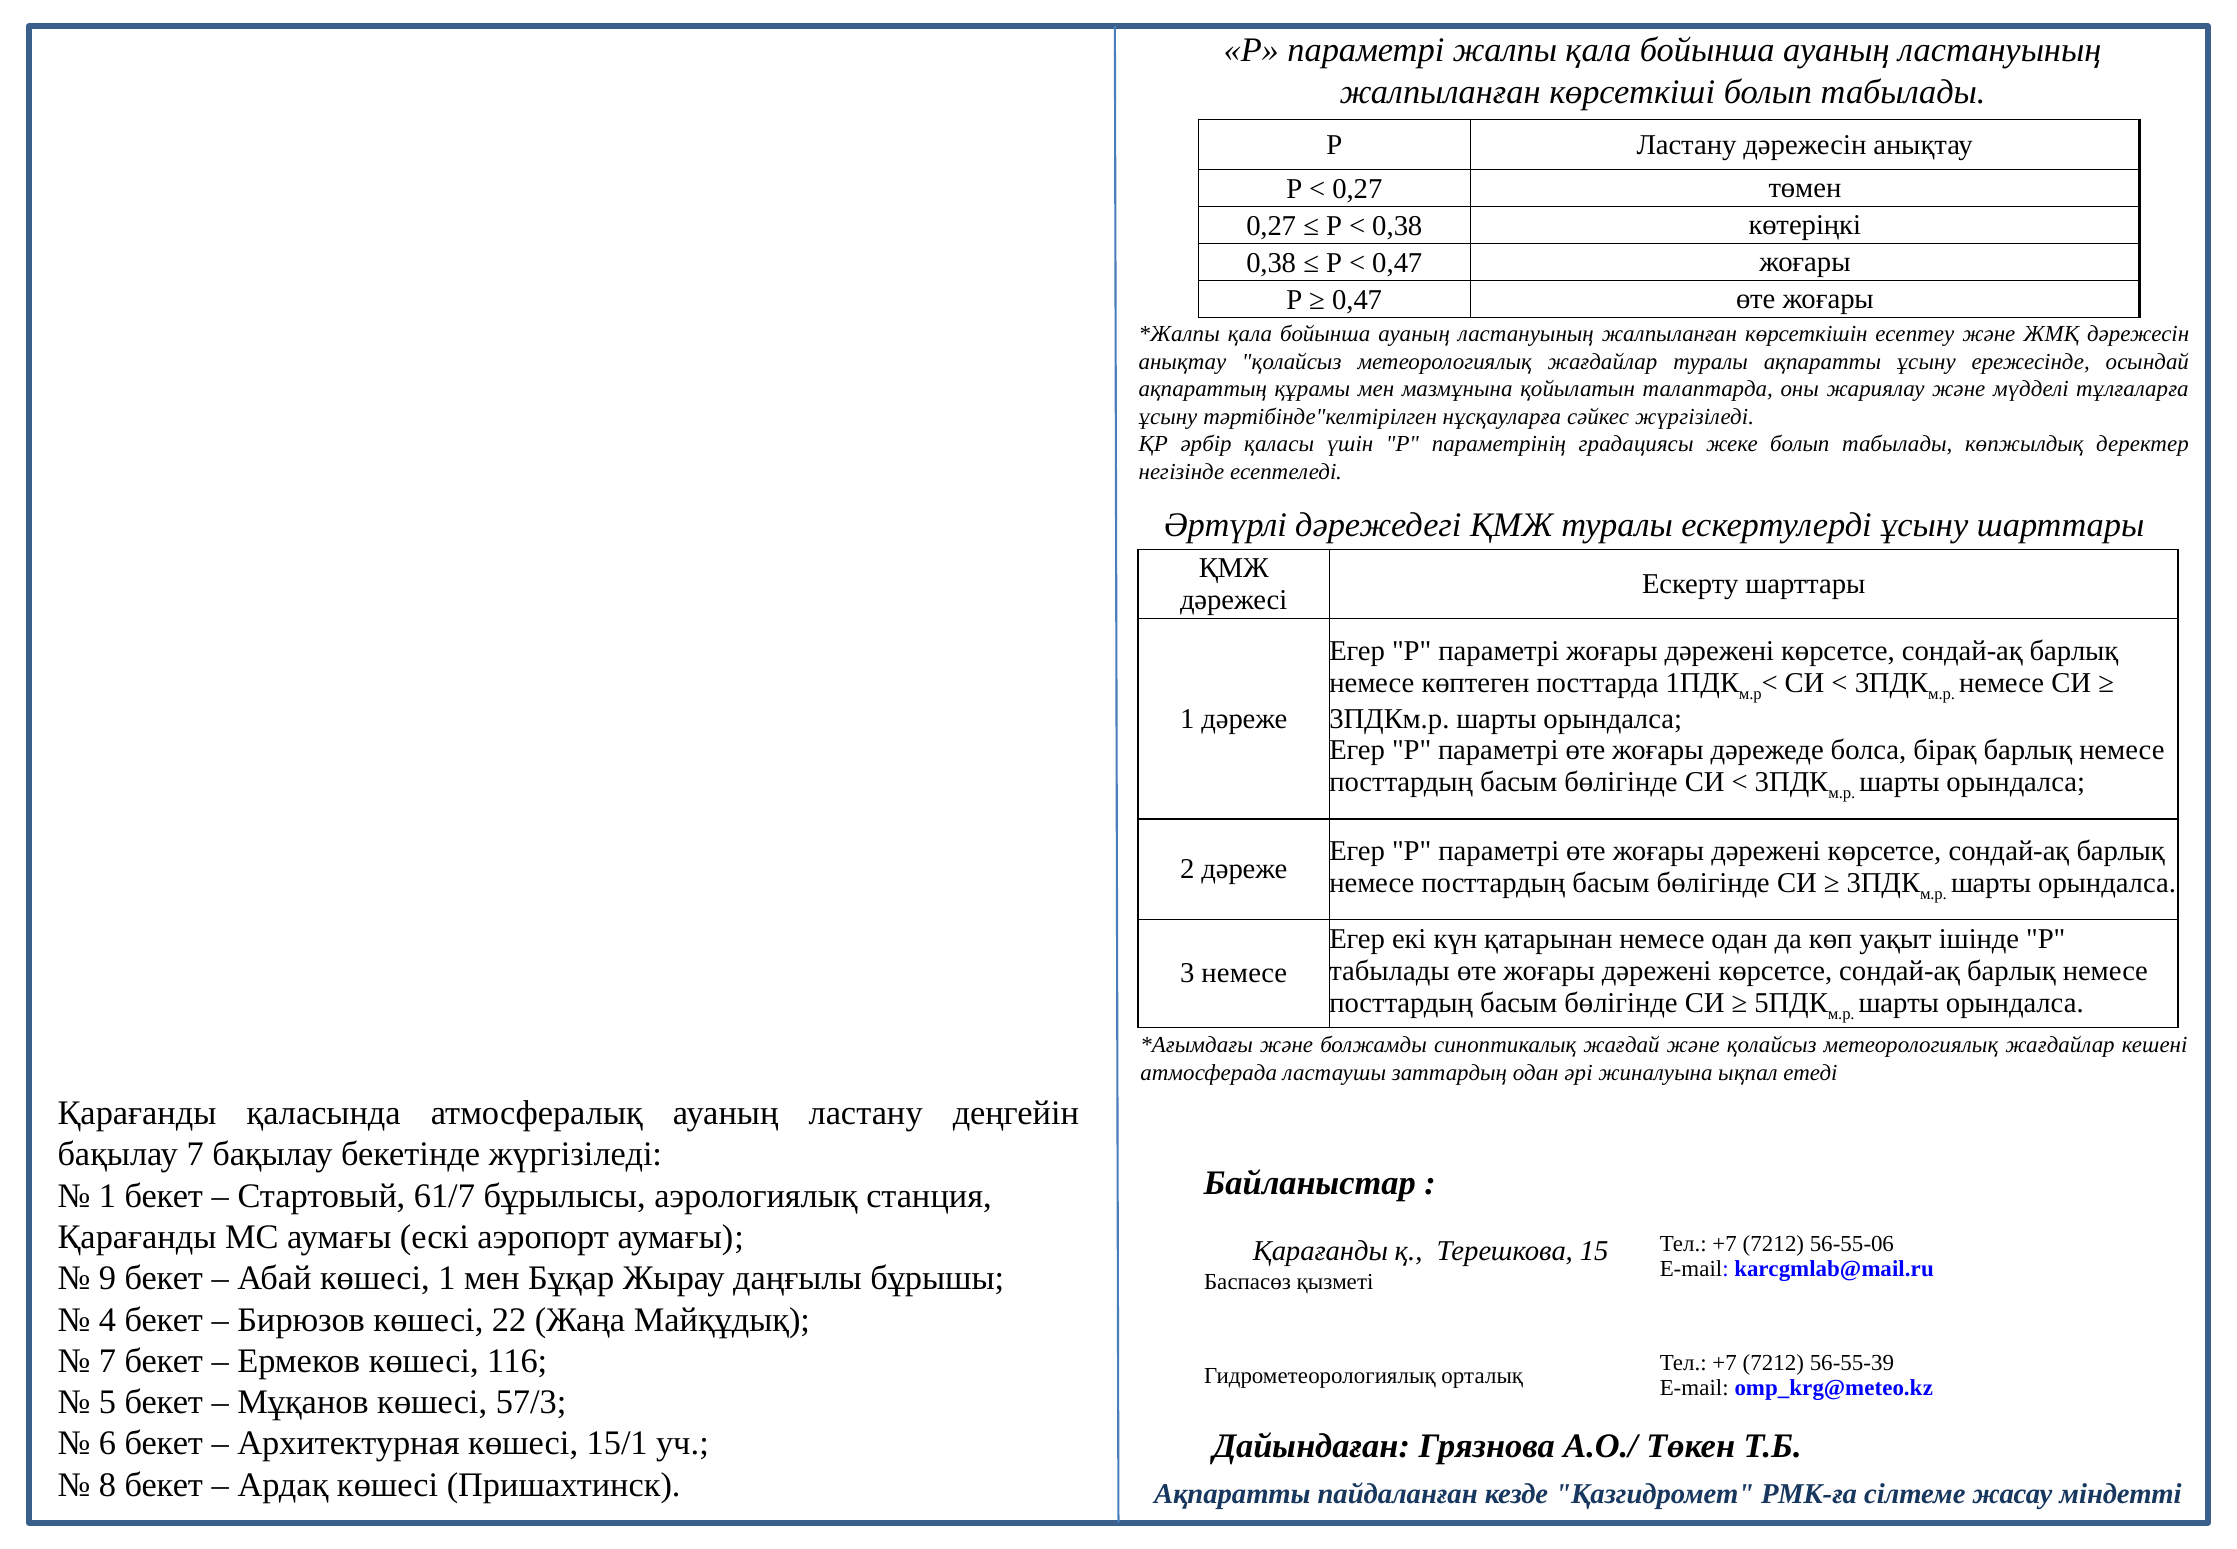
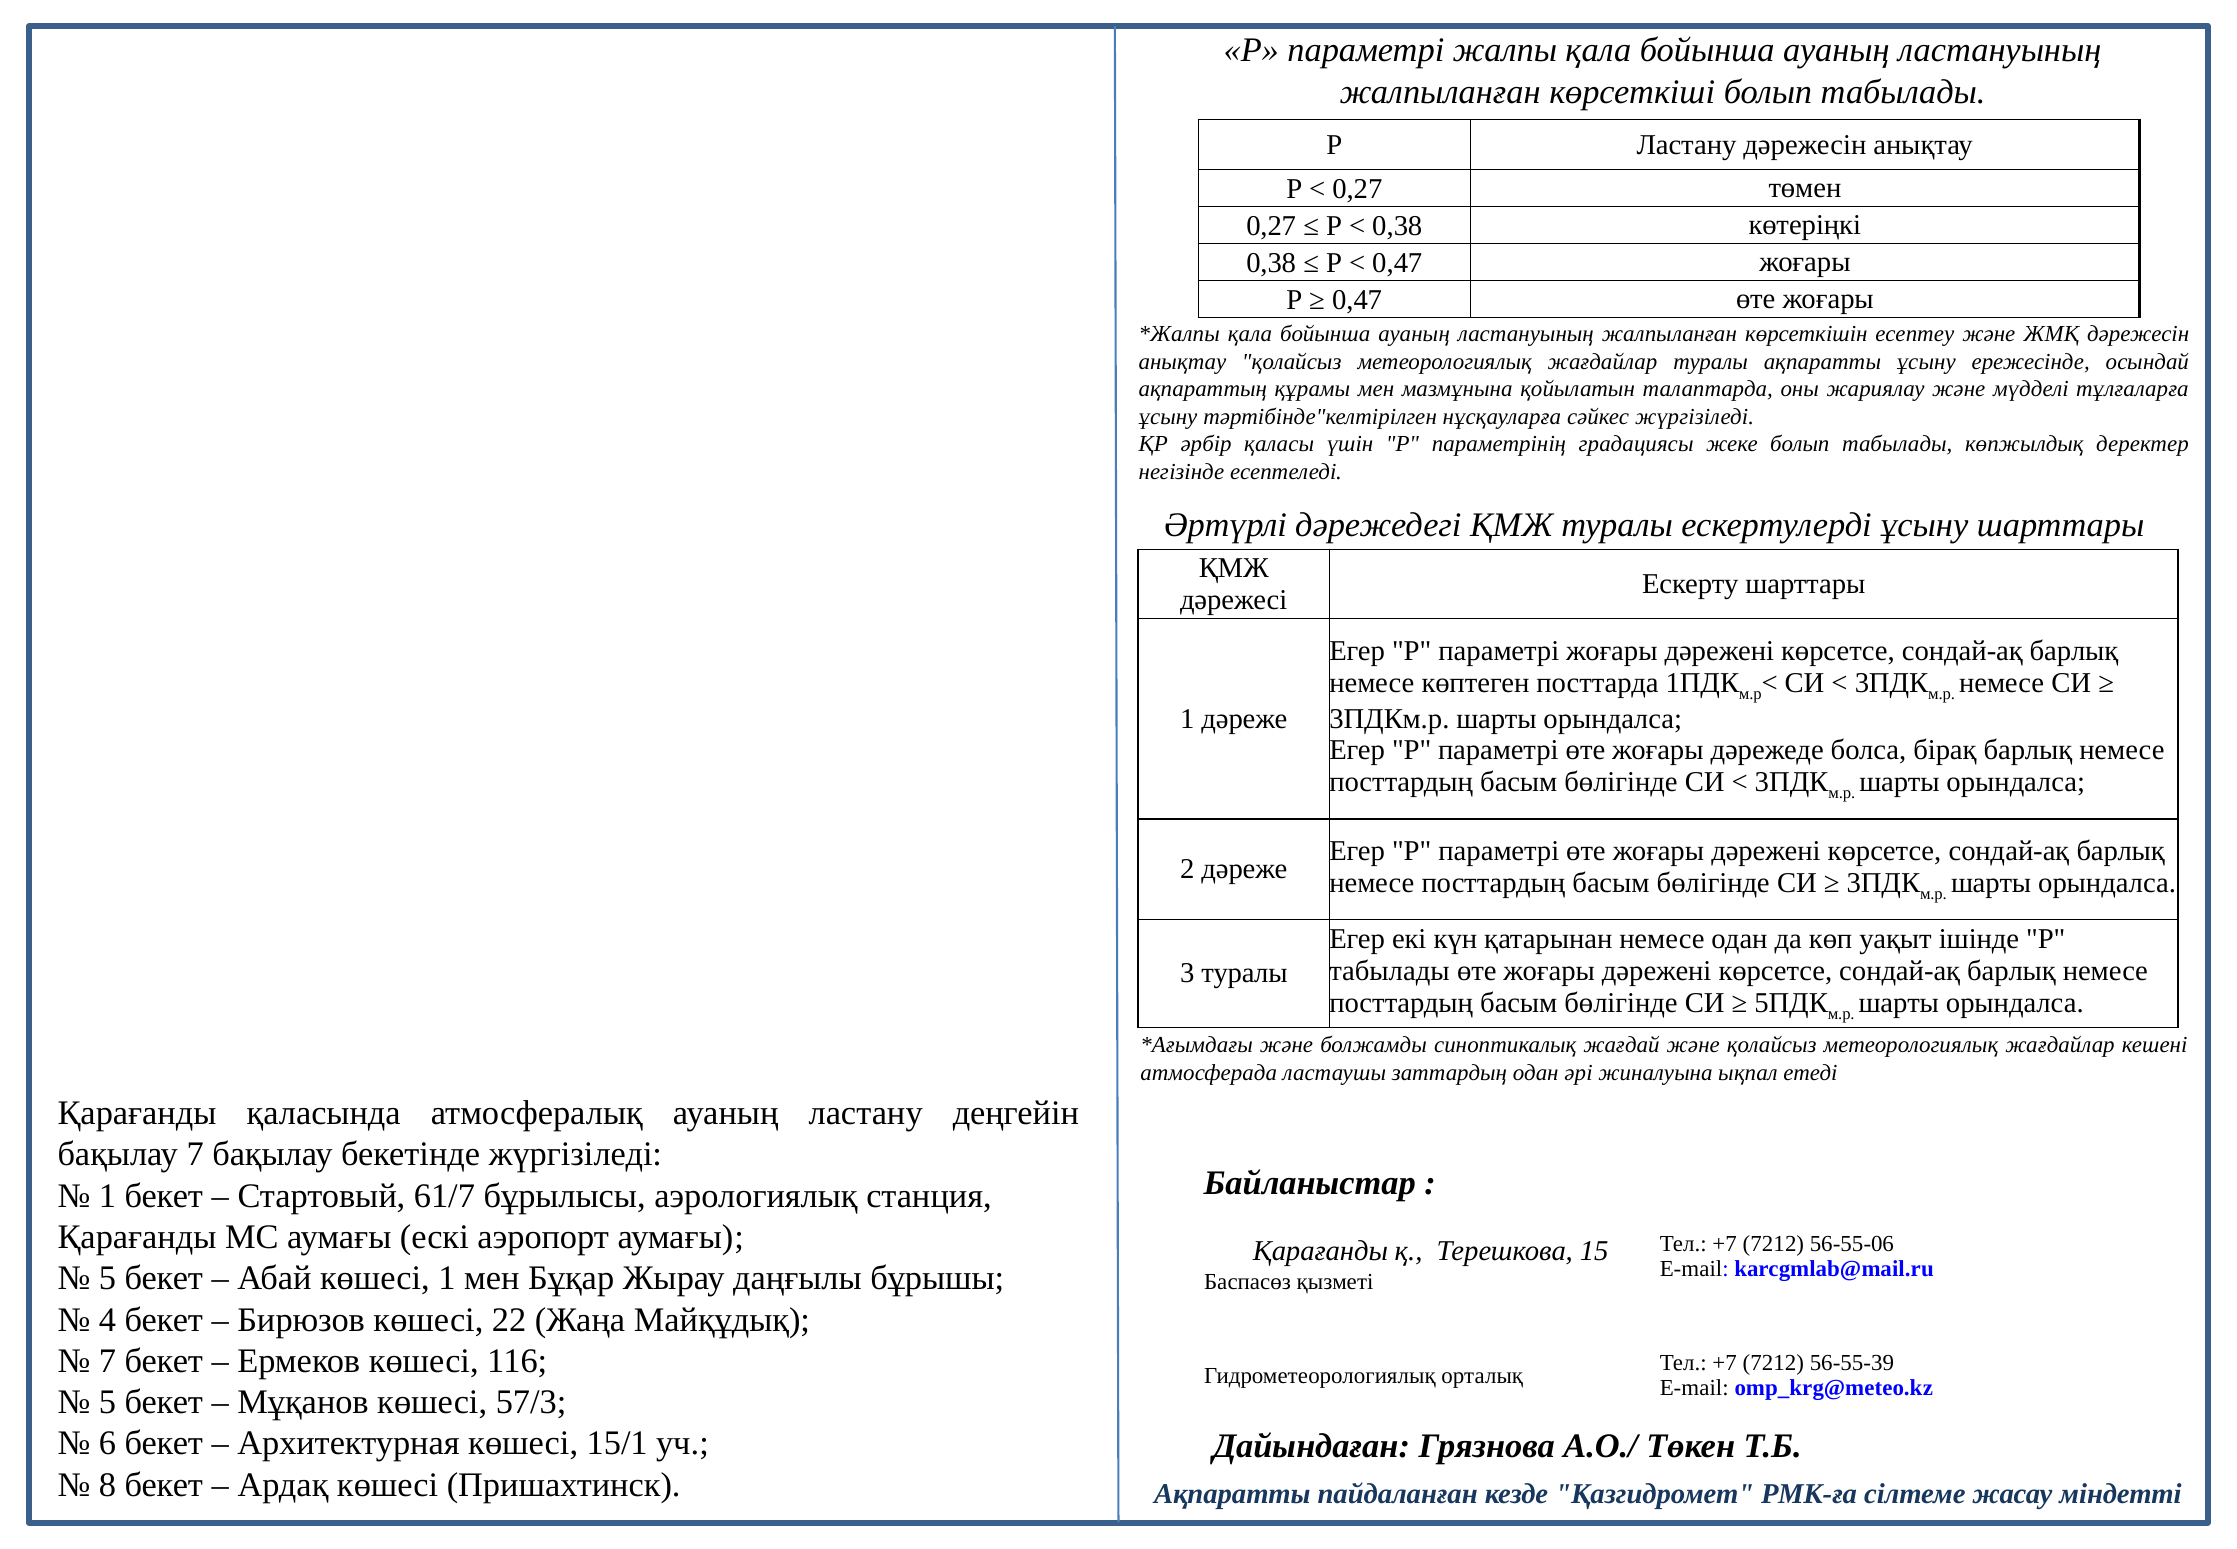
3 немесе: немесе -> туралы
9 at (108, 1278): 9 -> 5
